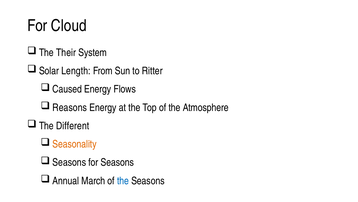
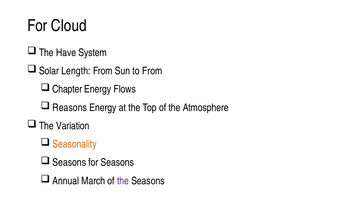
Their: Their -> Have
to Ritter: Ritter -> From
Caused: Caused -> Chapter
Different: Different -> Variation
the at (123, 180) colour: blue -> purple
